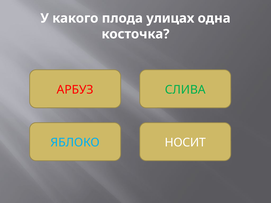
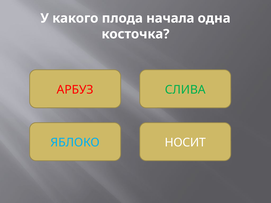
улицах: улицах -> начала
